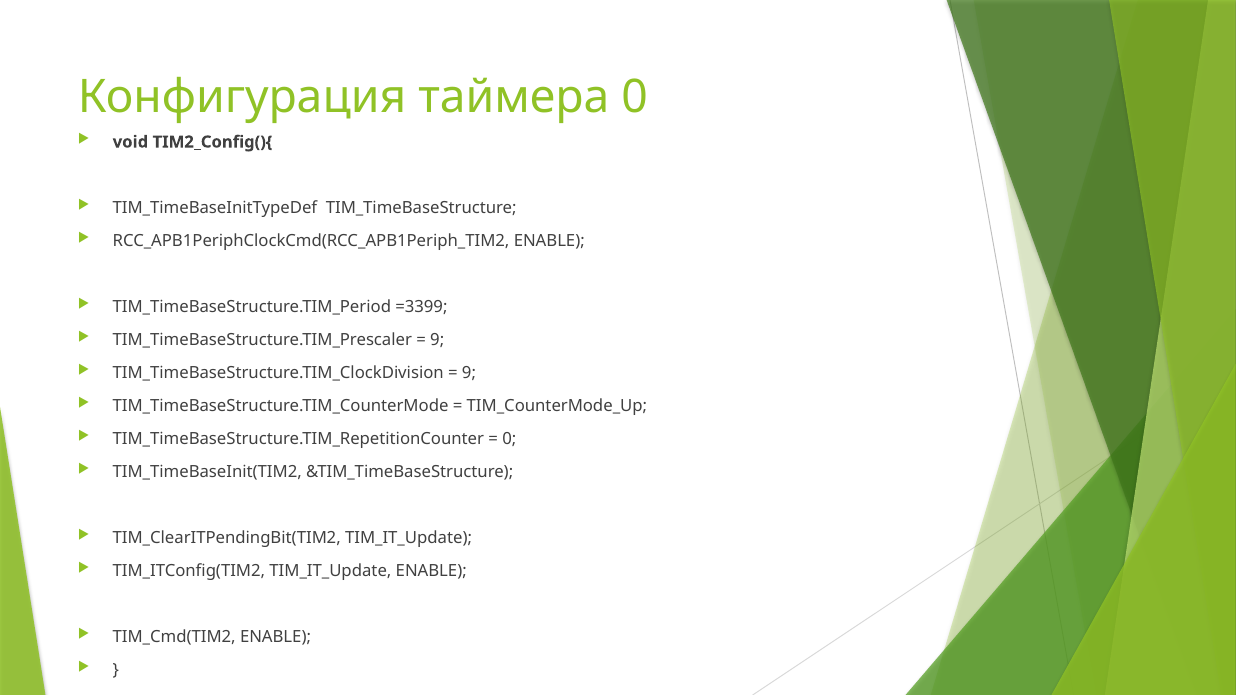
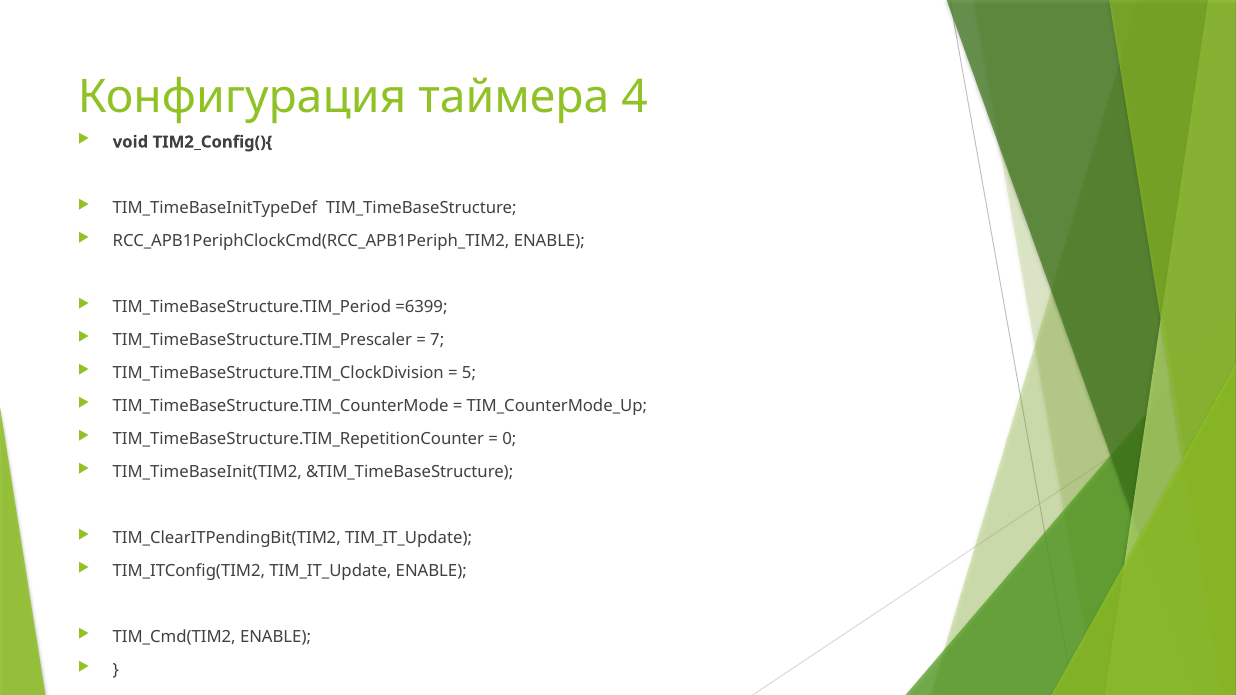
таймера 0: 0 -> 4
=3399: =3399 -> =6399
9 at (437, 340): 9 -> 7
9 at (469, 373): 9 -> 5
